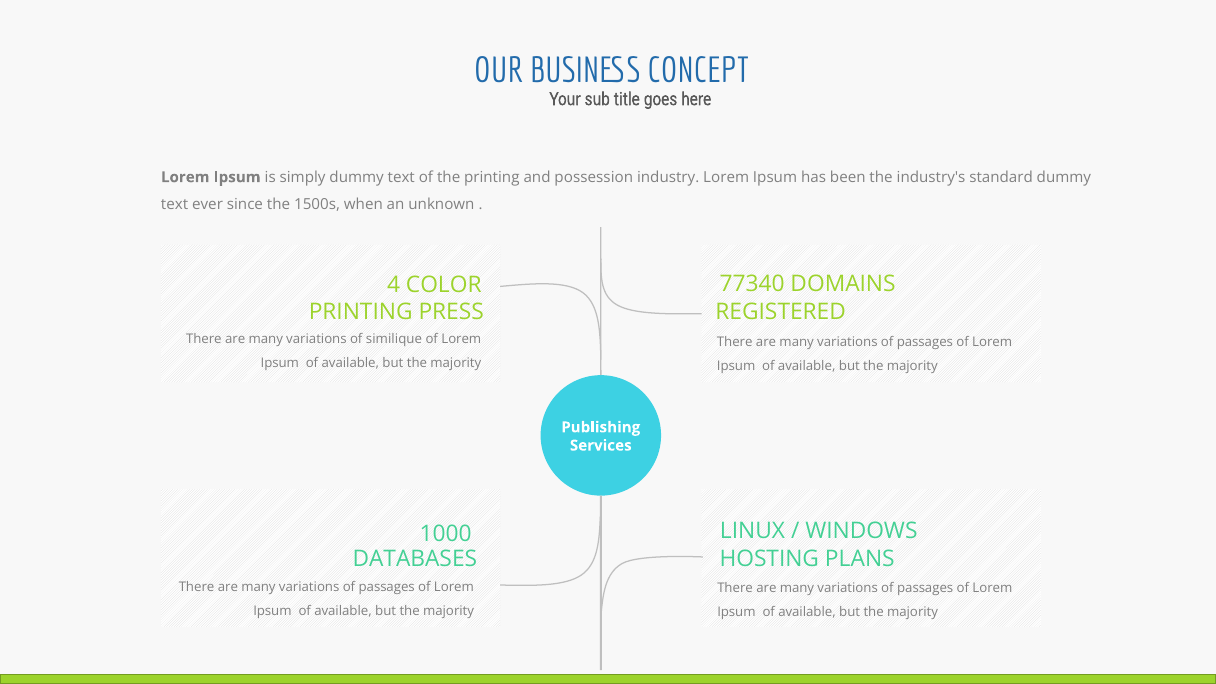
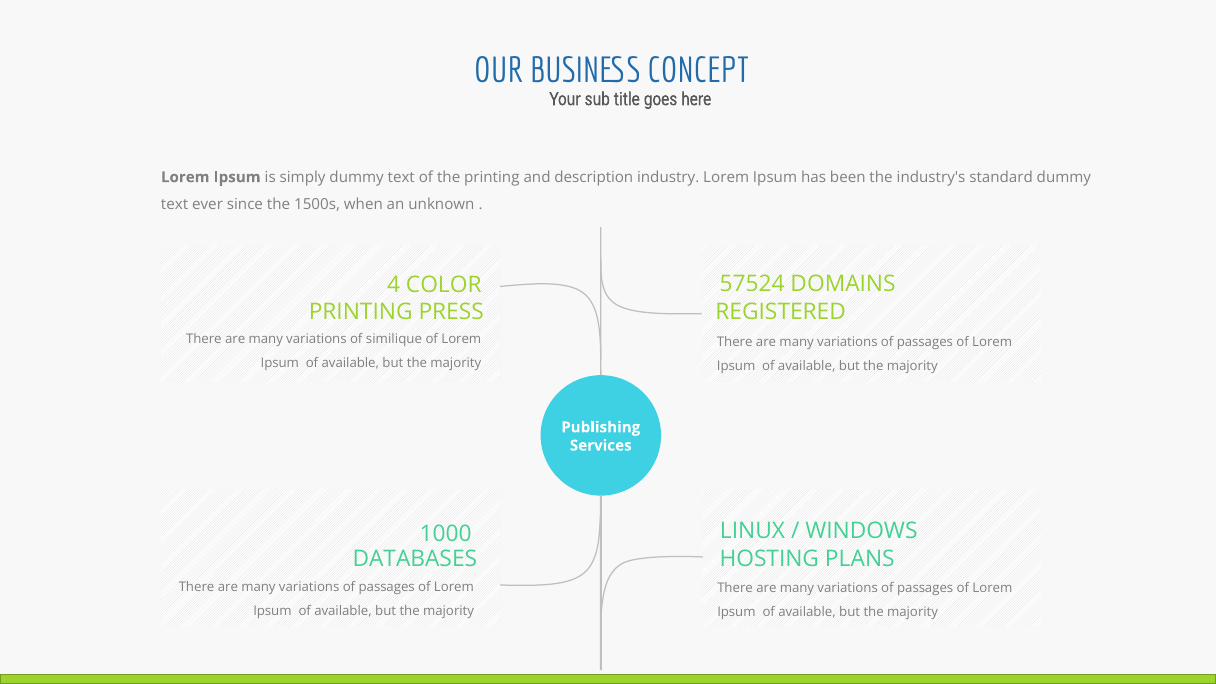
possession: possession -> description
77340: 77340 -> 57524
